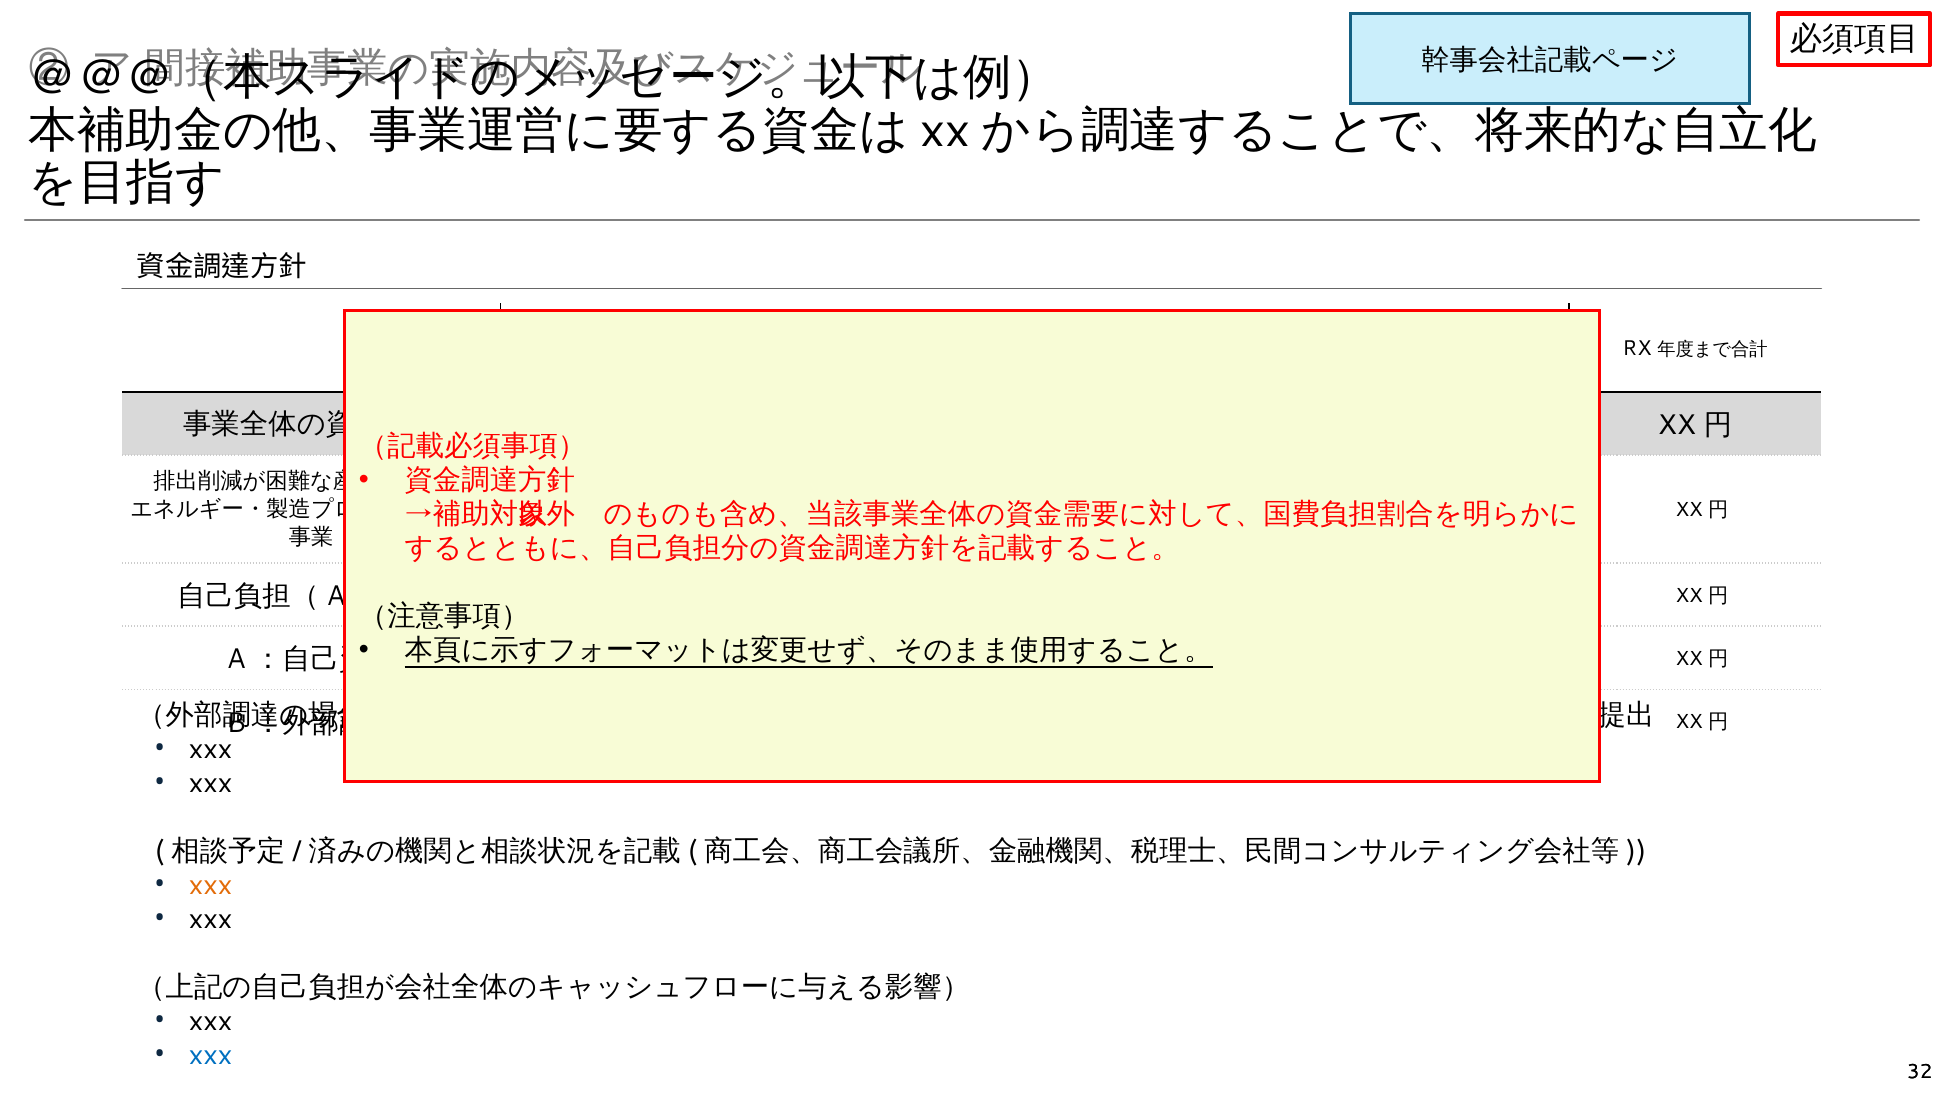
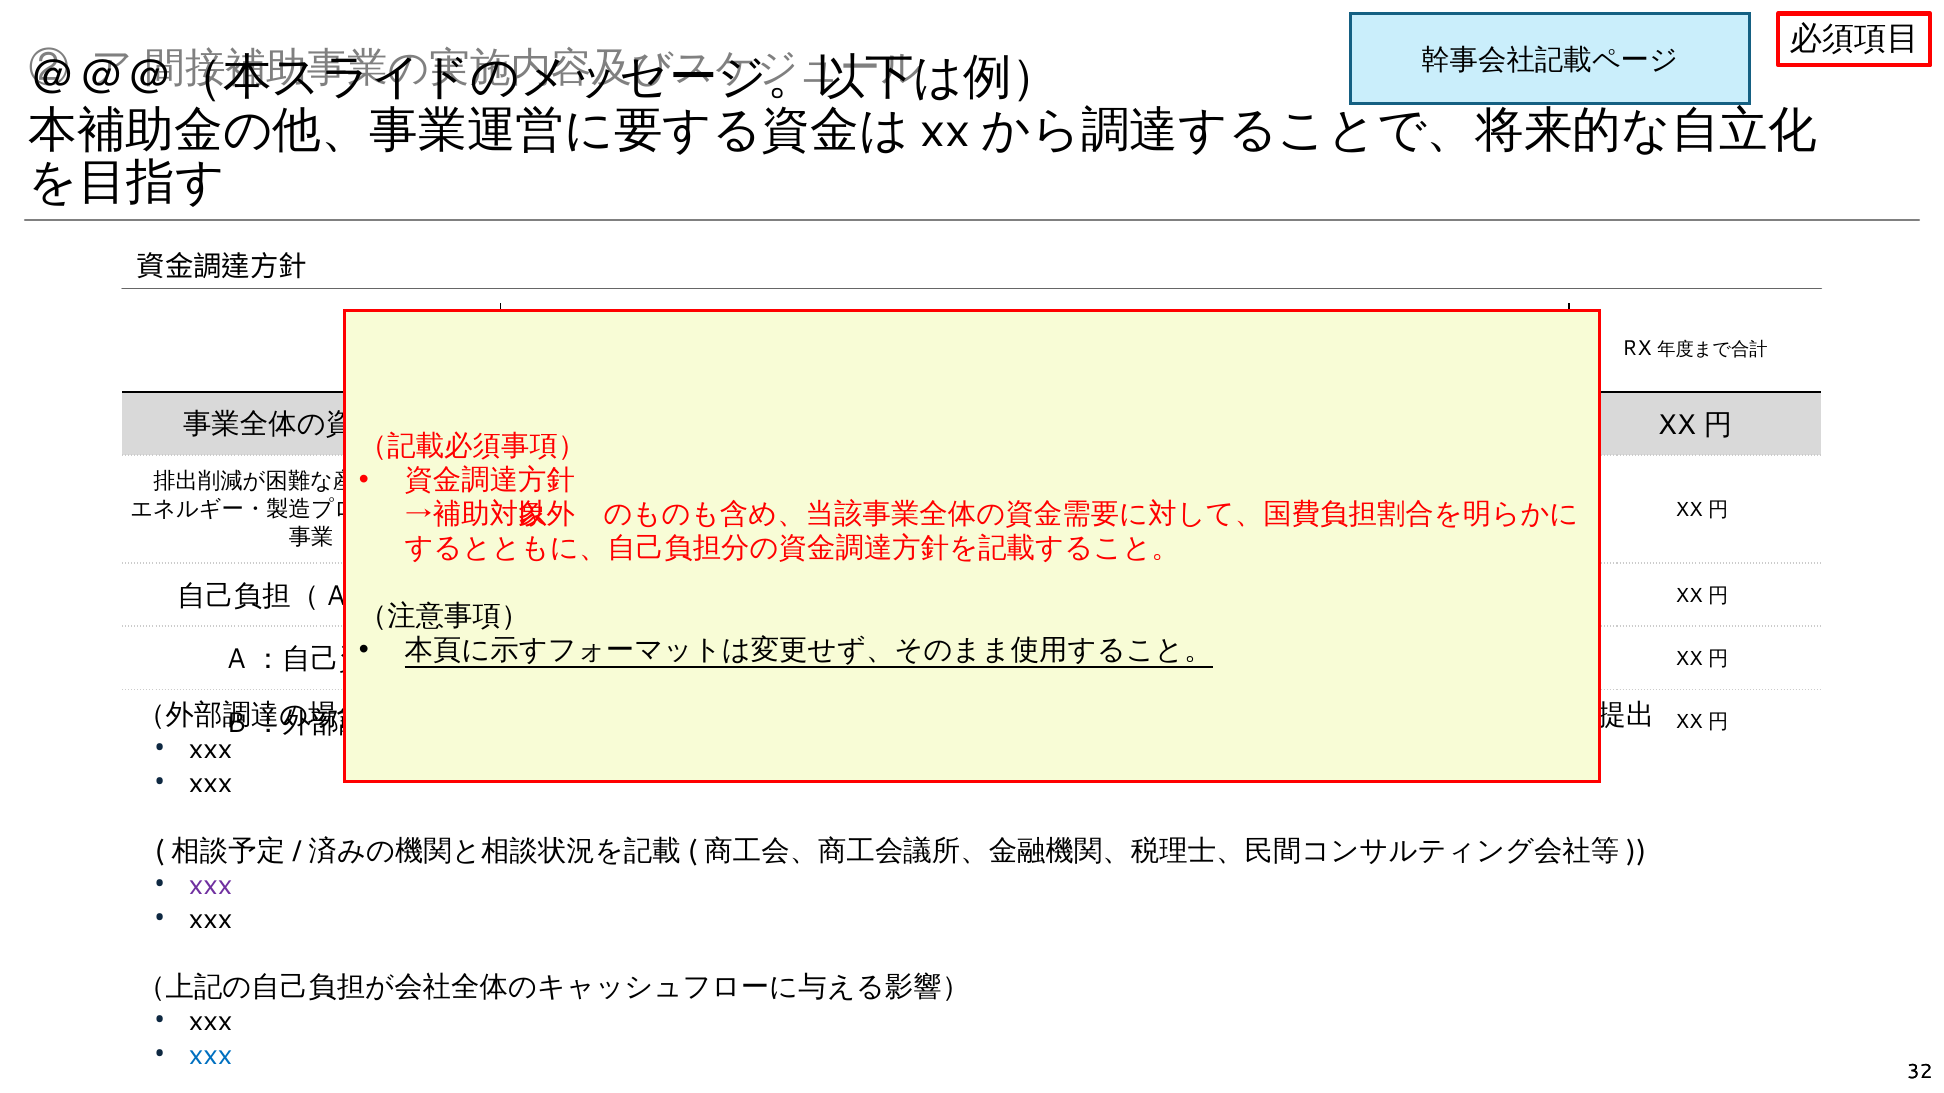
xxx at (211, 885) colour: orange -> purple
